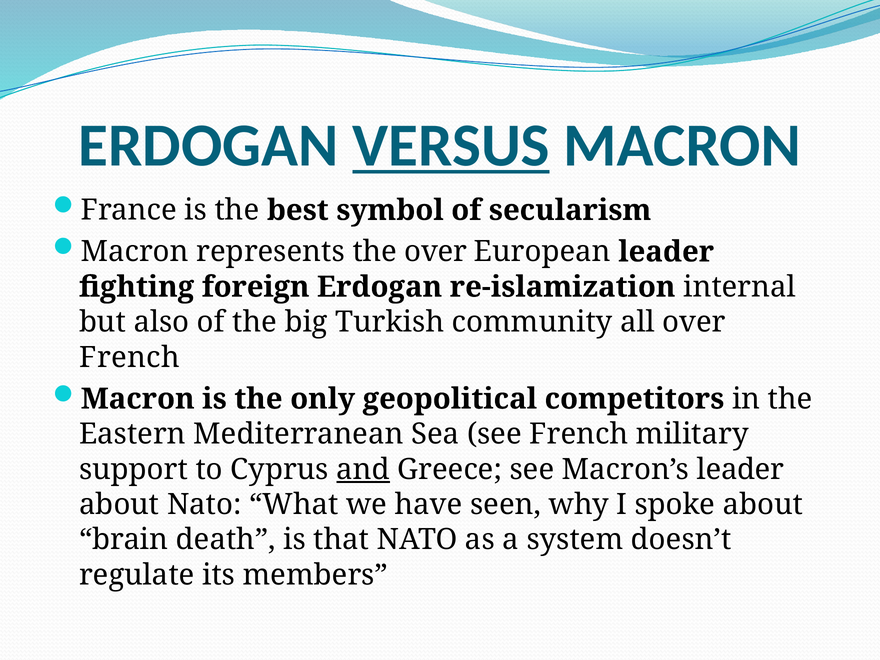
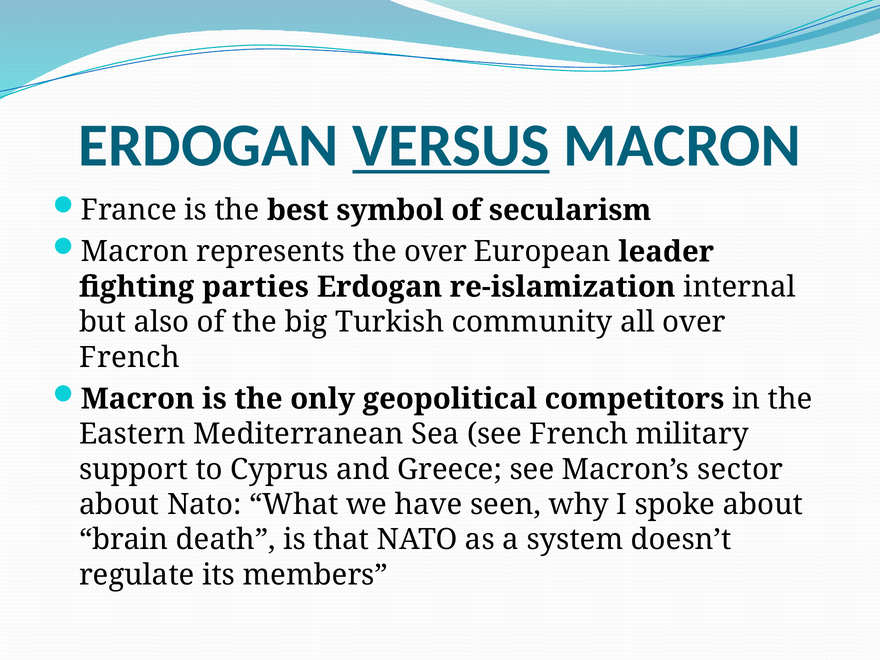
foreign: foreign -> parties
and underline: present -> none
Macron’s leader: leader -> sector
